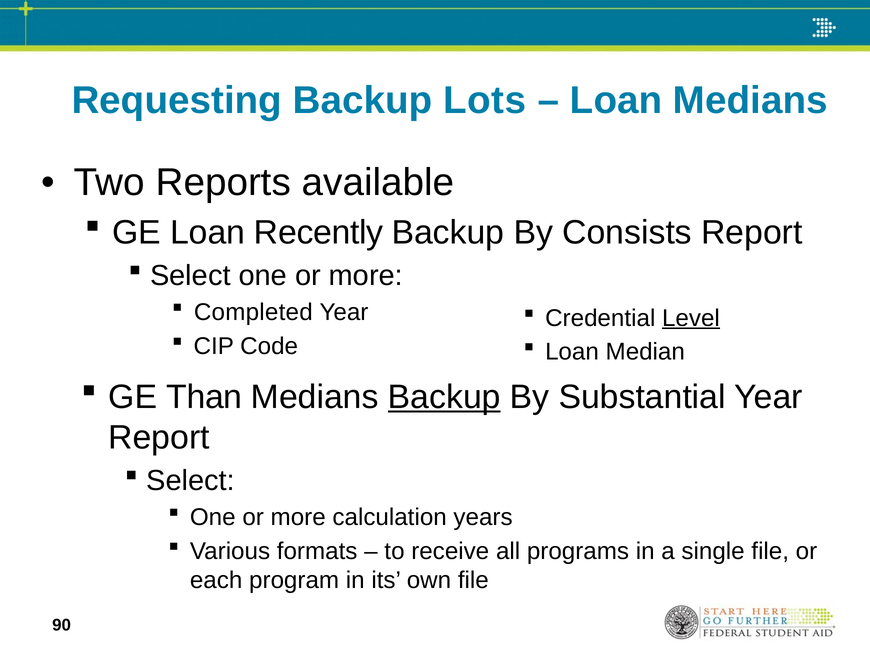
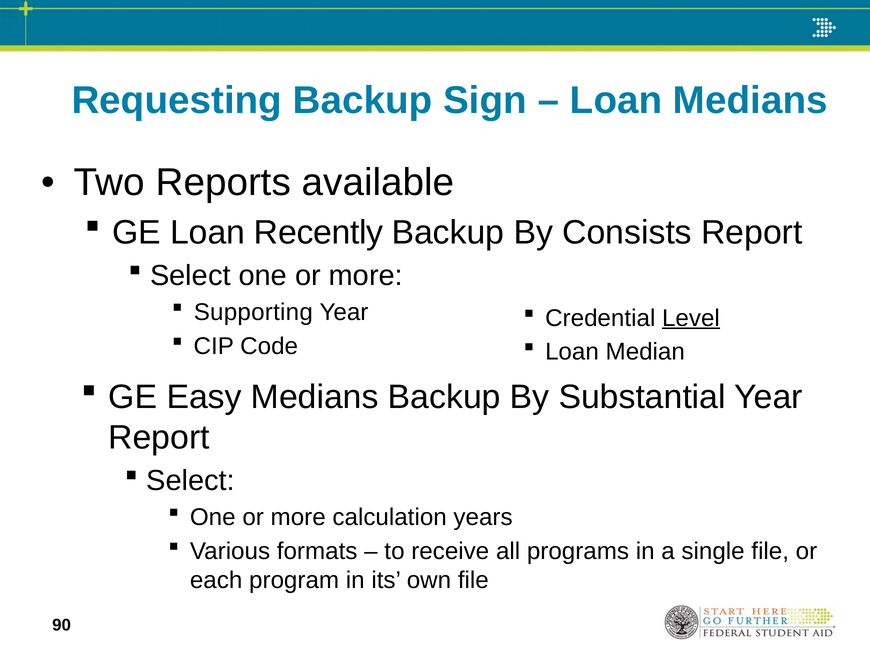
Lots: Lots -> Sign
Completed: Completed -> Supporting
Than: Than -> Easy
Backup at (444, 397) underline: present -> none
